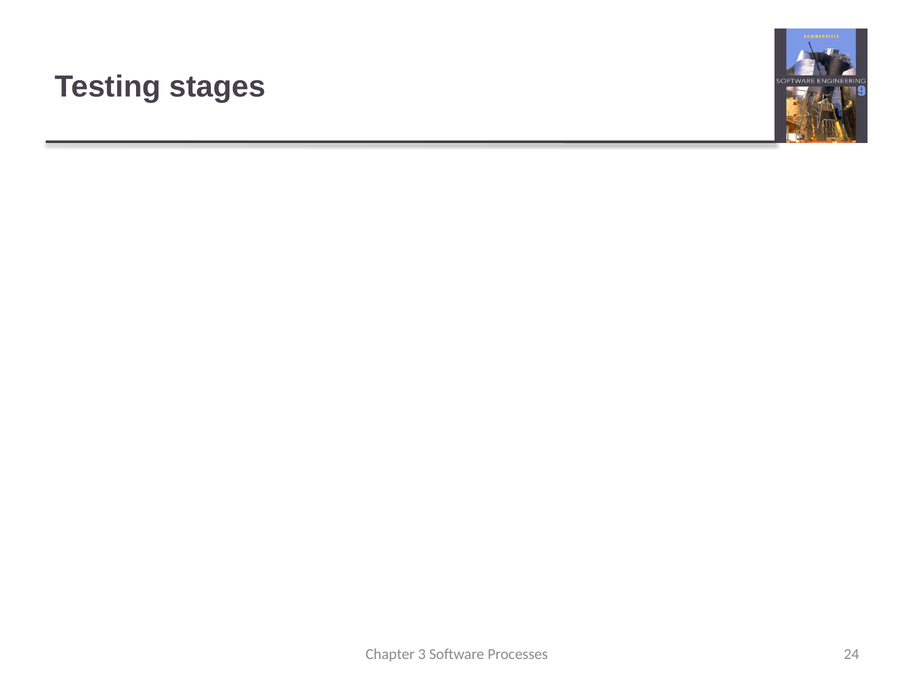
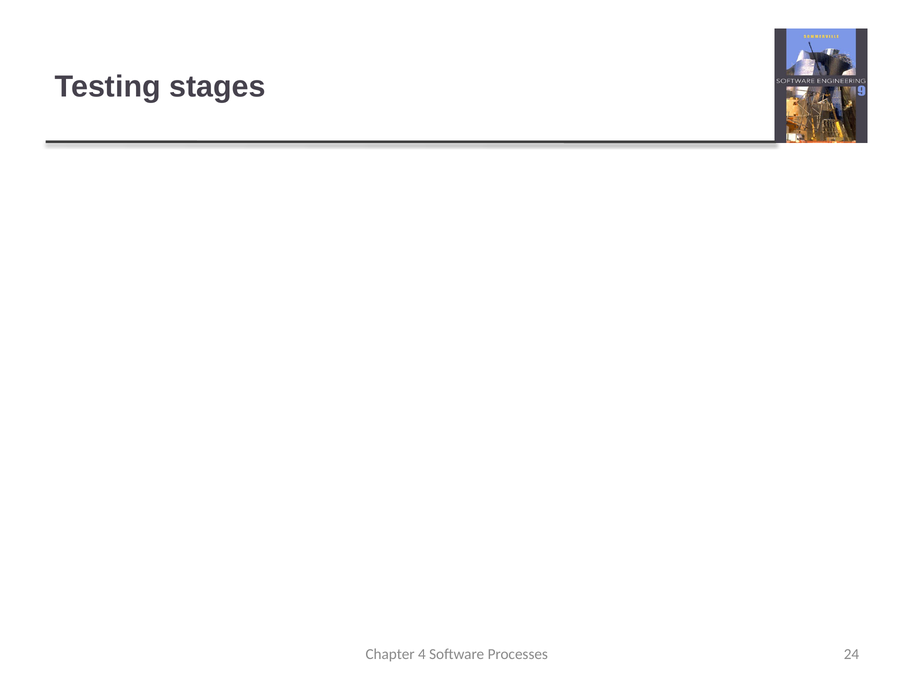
3: 3 -> 4
